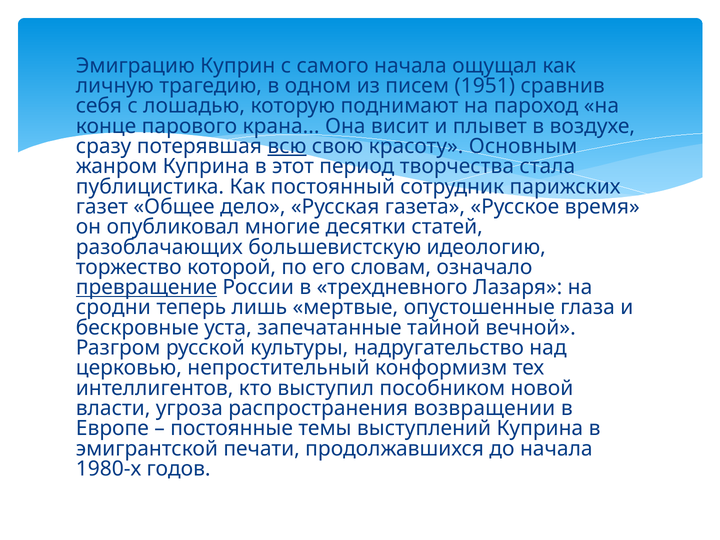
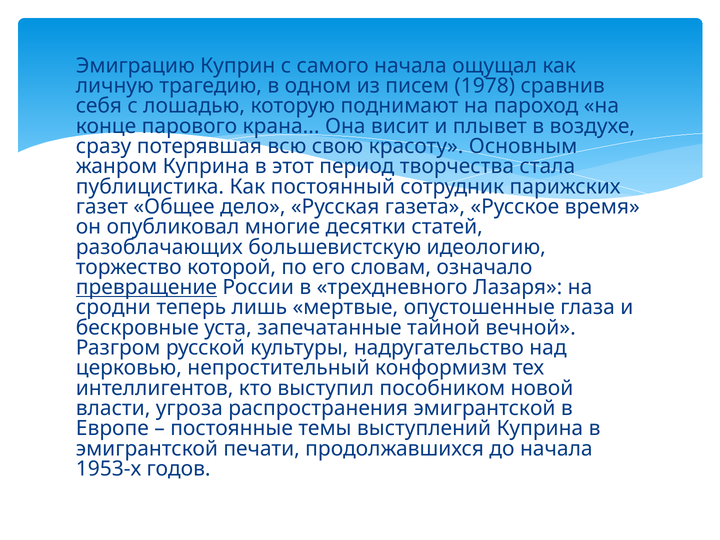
1951: 1951 -> 1978
всю underline: present -> none
распространения возвращении: возвращении -> эмигрантской
1980-х: 1980-х -> 1953-х
